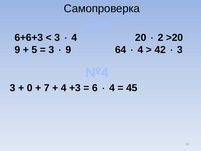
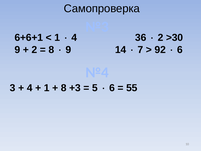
6+6+3: 6+6+3 -> 6+6+1
3 at (57, 38): 3 -> 1
20: 20 -> 36
>20: >20 -> >30
5 at (34, 50): 5 -> 2
3 at (51, 50): 3 -> 8
64: 64 -> 14
4 at (140, 50): 4 -> 7
42: 42 -> 92
3 at (180, 50): 3 -> 6
0 at (30, 88): 0 -> 4
7 at (47, 88): 7 -> 1
4 at (64, 88): 4 -> 8
6: 6 -> 5
4 at (112, 88): 4 -> 6
45: 45 -> 55
